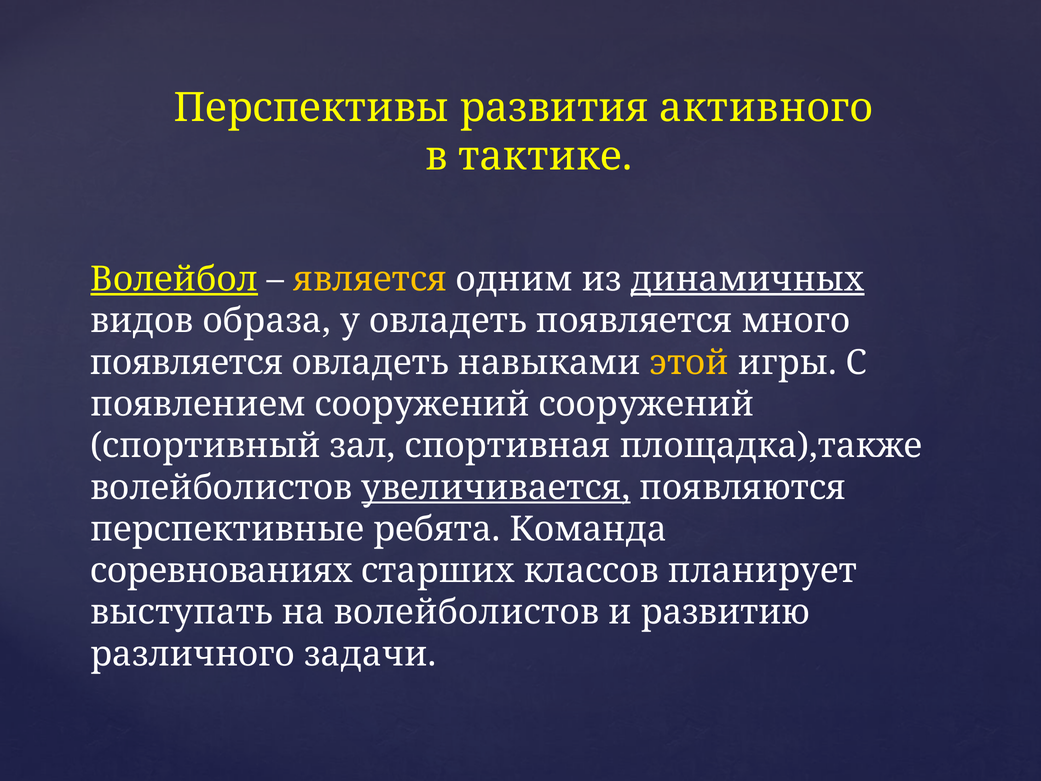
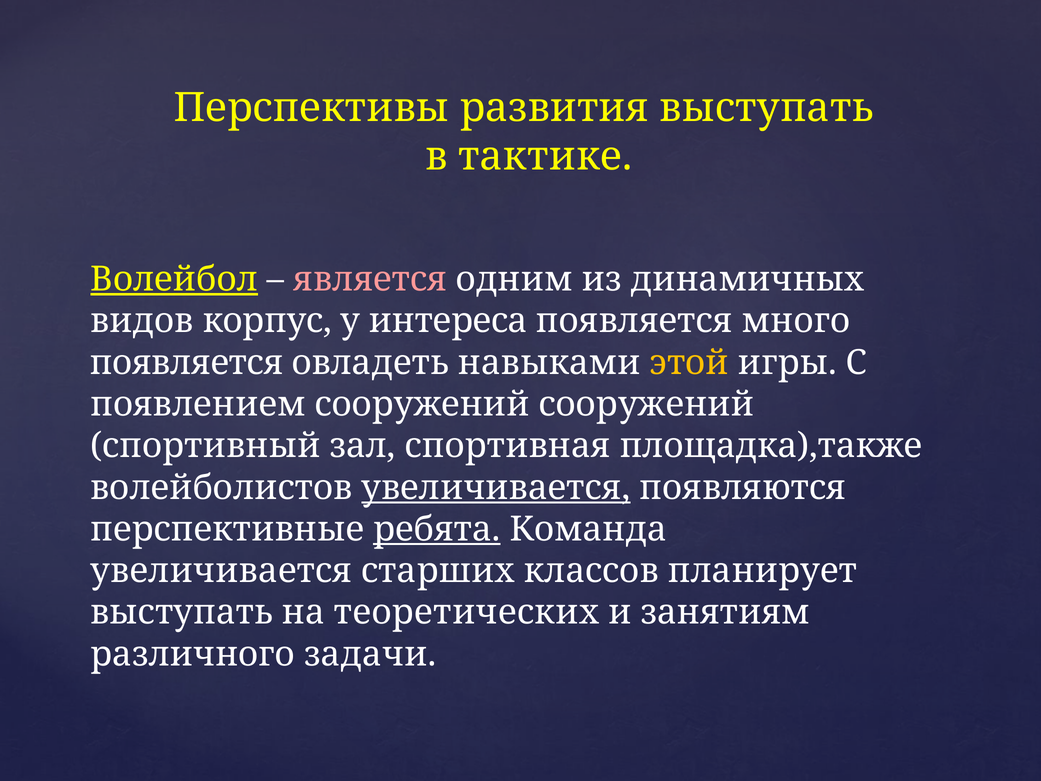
развития активного: активного -> выступать
является colour: yellow -> pink
динамичных underline: present -> none
образа: образа -> корпус
у овладеть: овладеть -> интереса
ребята underline: none -> present
соревнованиях at (221, 571): соревнованиях -> увеличивается
на волейболистов: волейболистов -> теоретических
развитию: развитию -> занятиям
